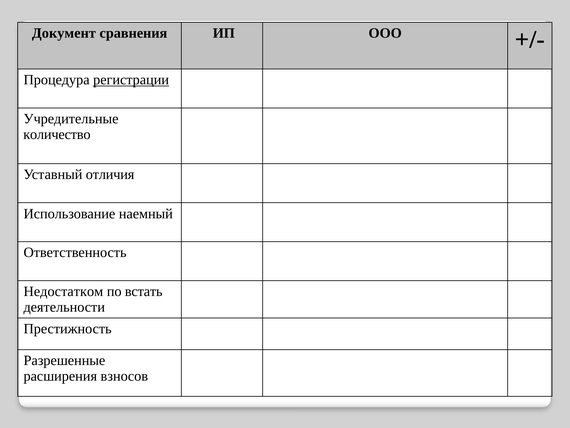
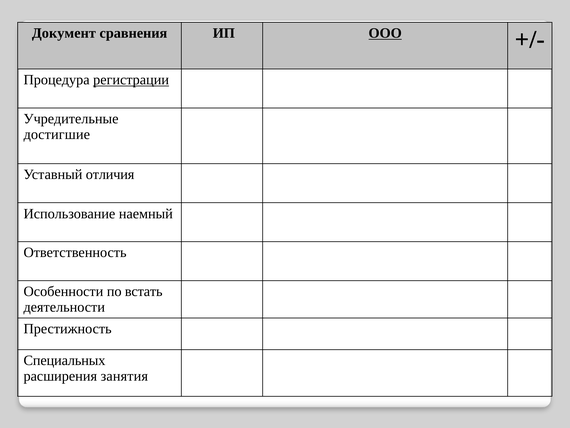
ООО underline: none -> present
количество: количество -> достигшие
Недостатком: Недостатком -> Особенности
Разрешенные: Разрешенные -> Специальных
взносов: взносов -> занятия
